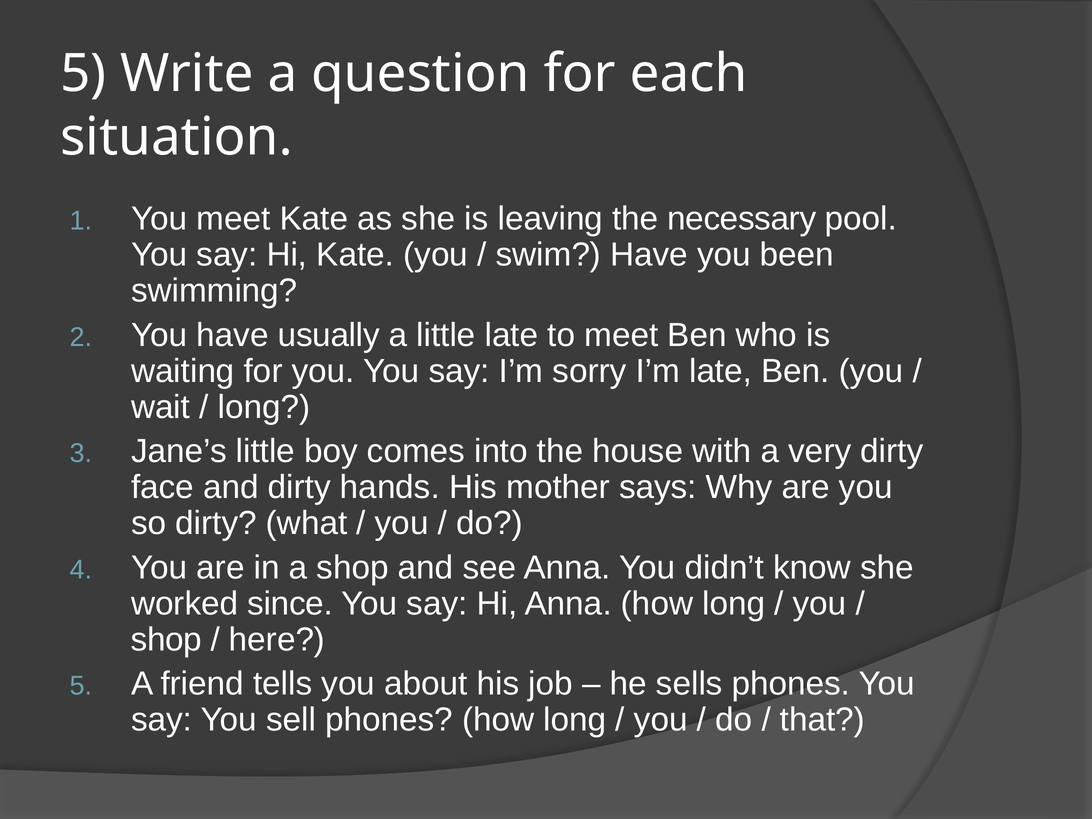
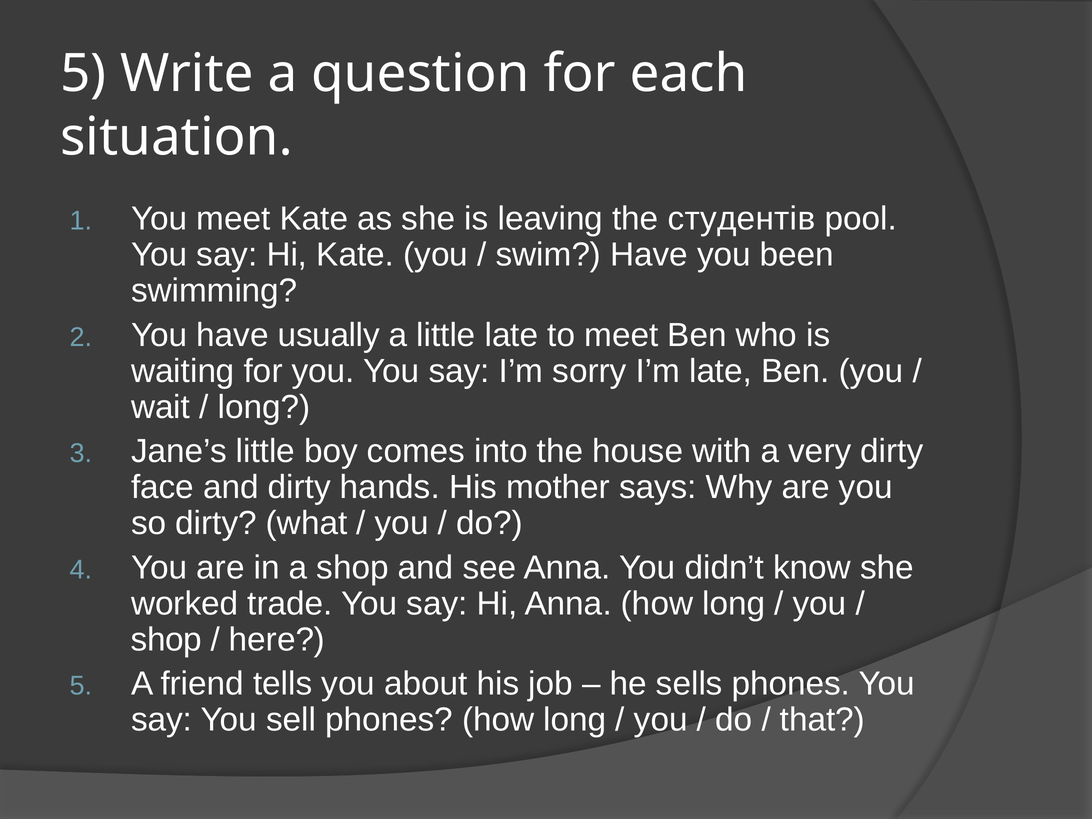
necessary: necessary -> студентів
since: since -> trade
